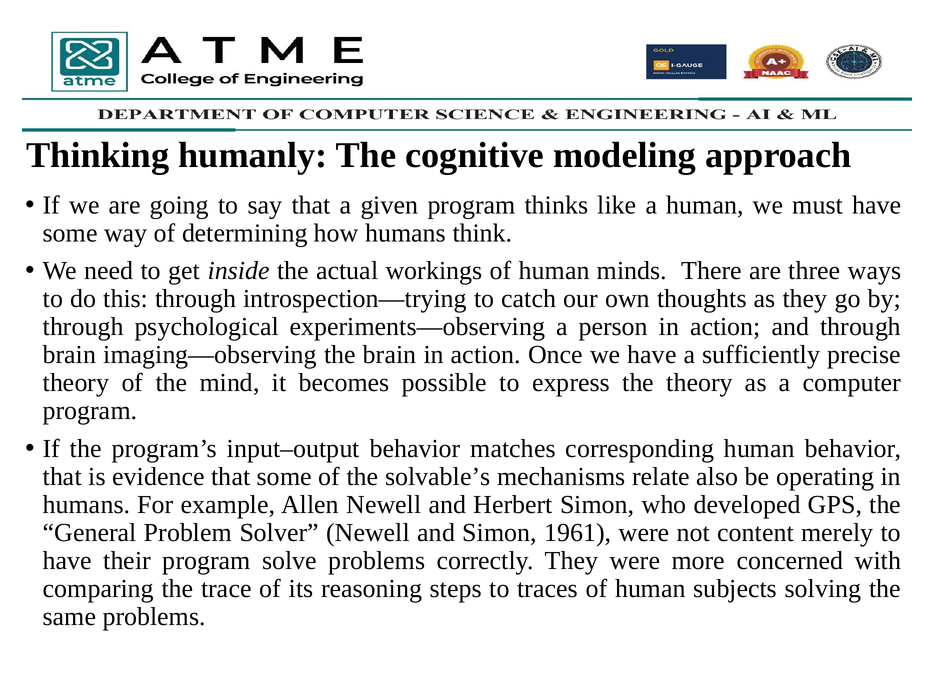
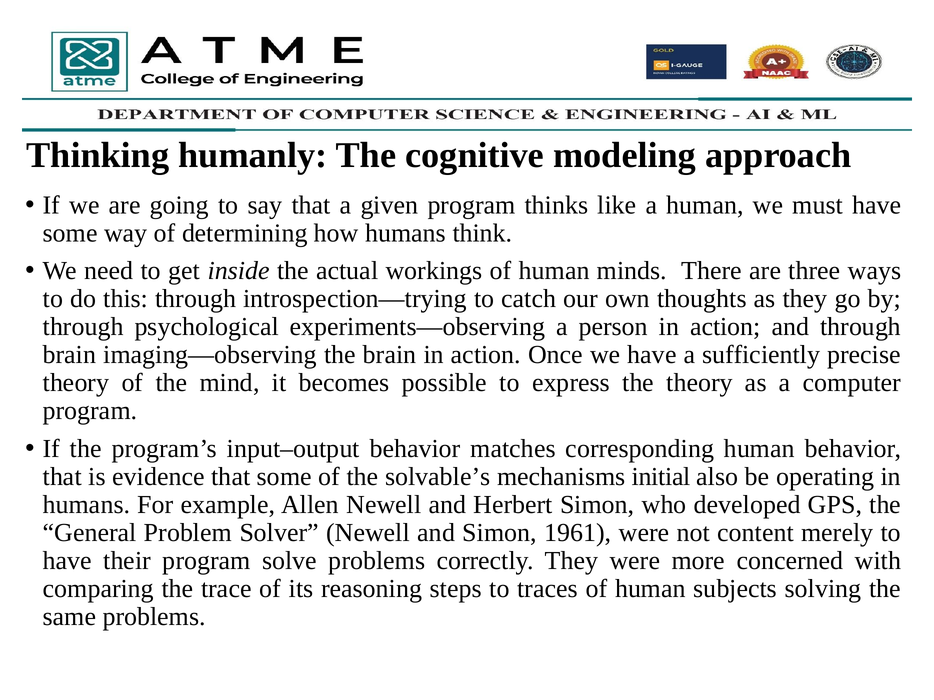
relate: relate -> initial
